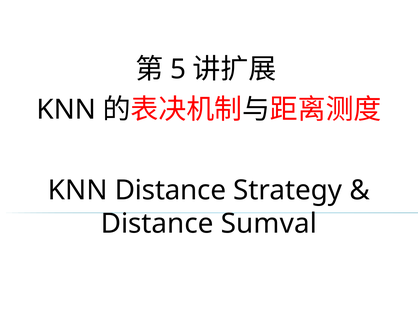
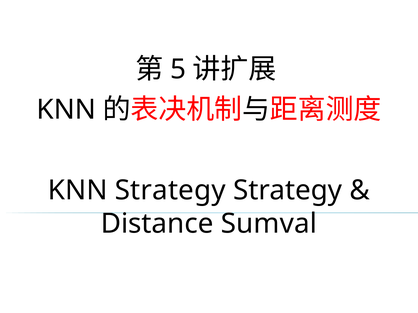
KNN Distance: Distance -> Strategy
